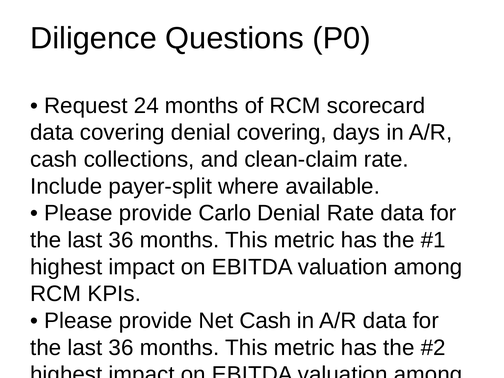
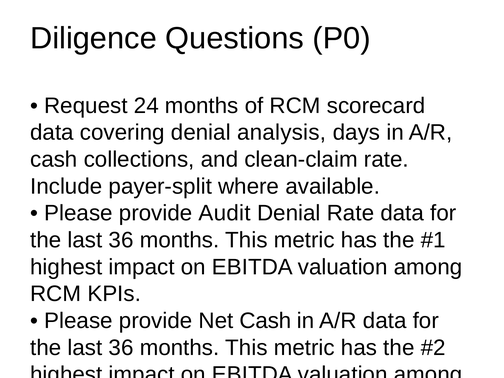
denial covering: covering -> analysis
Carlo: Carlo -> Audit
